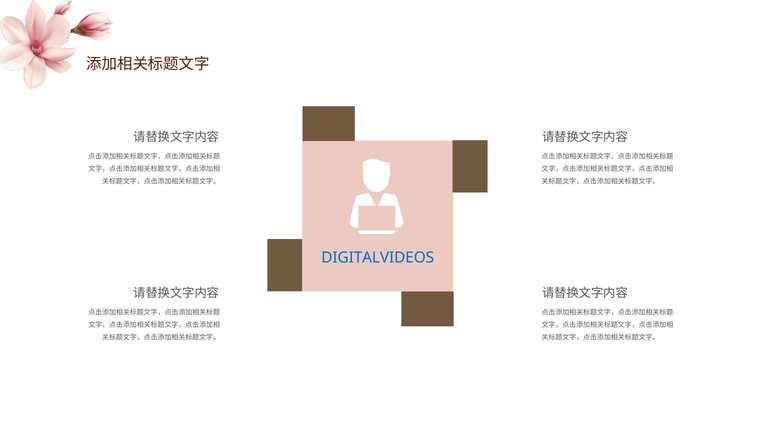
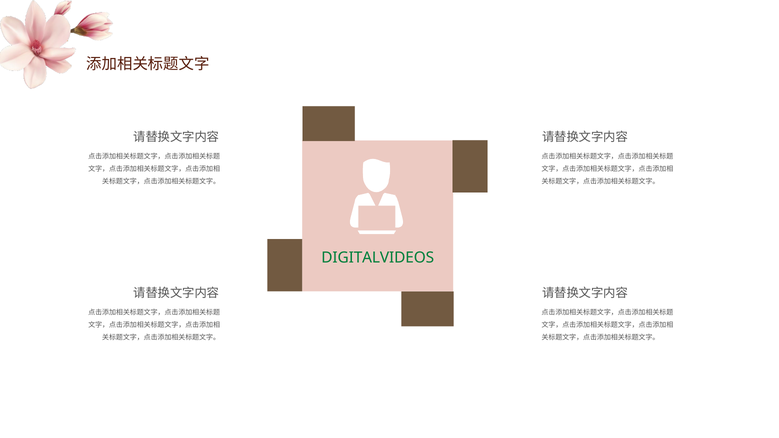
DIGITALVIDEOS colour: blue -> green
